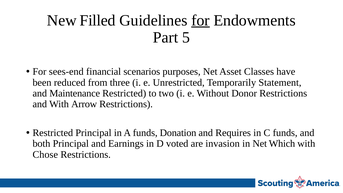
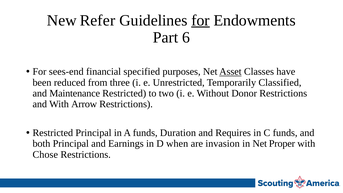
Filled: Filled -> Refer
5: 5 -> 6
scenarios: scenarios -> specified
Asset underline: none -> present
Statement: Statement -> Classified
Donation: Donation -> Duration
voted: voted -> when
Which: Which -> Proper
